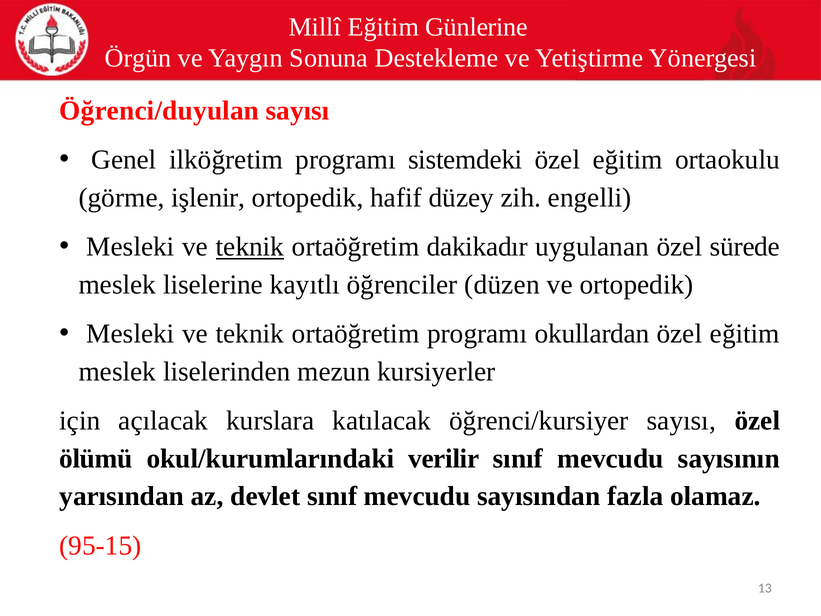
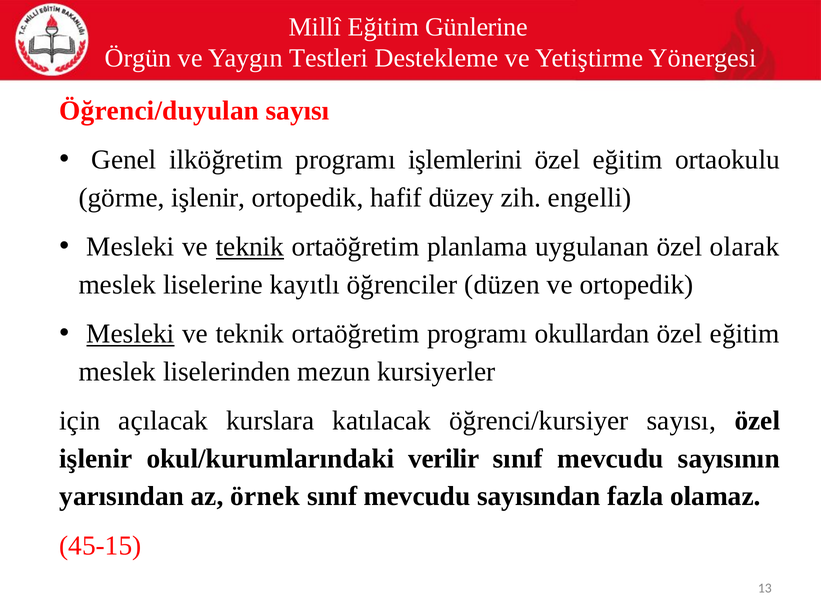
Sonuna: Sonuna -> Testleri
sistemdeki: sistemdeki -> işlemlerini
dakikadır: dakikadır -> planlama
sürede: sürede -> olarak
Mesleki at (131, 334) underline: none -> present
ölümü at (96, 458): ölümü -> işlenir
devlet: devlet -> örnek
95-15: 95-15 -> 45-15
